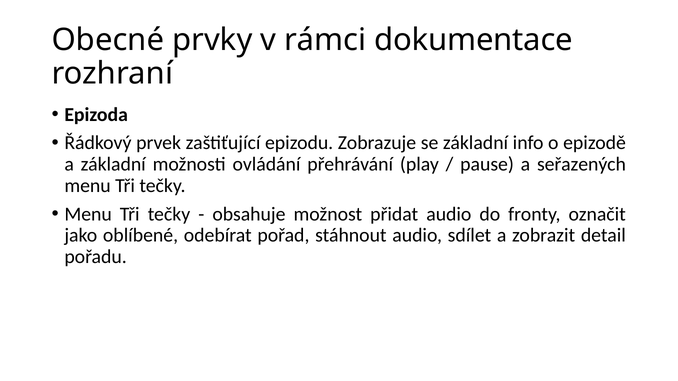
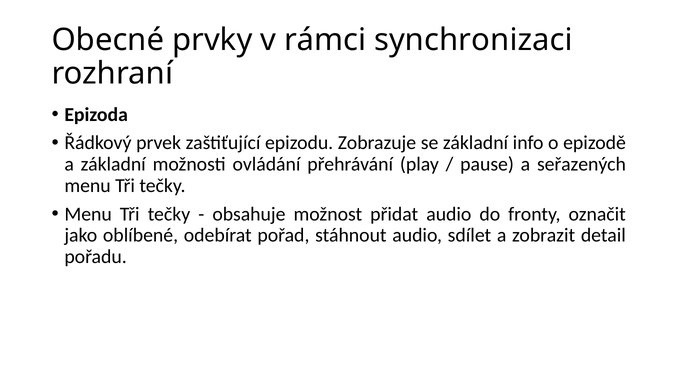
dokumentace: dokumentace -> synchronizaci
